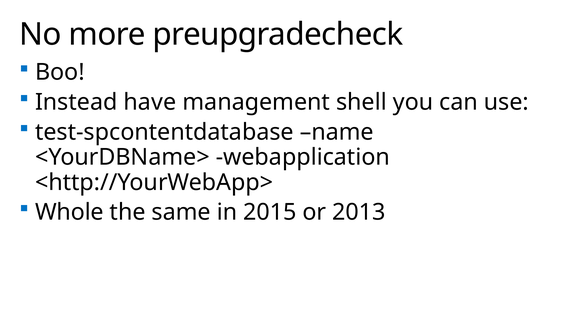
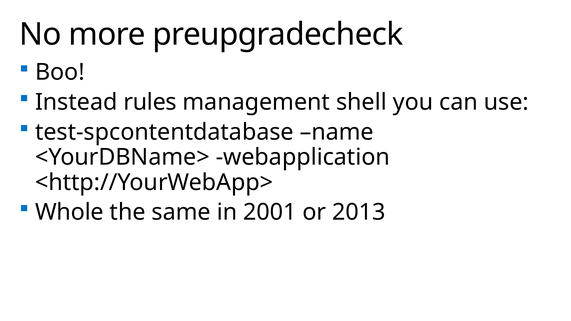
have: have -> rules
2015: 2015 -> 2001
